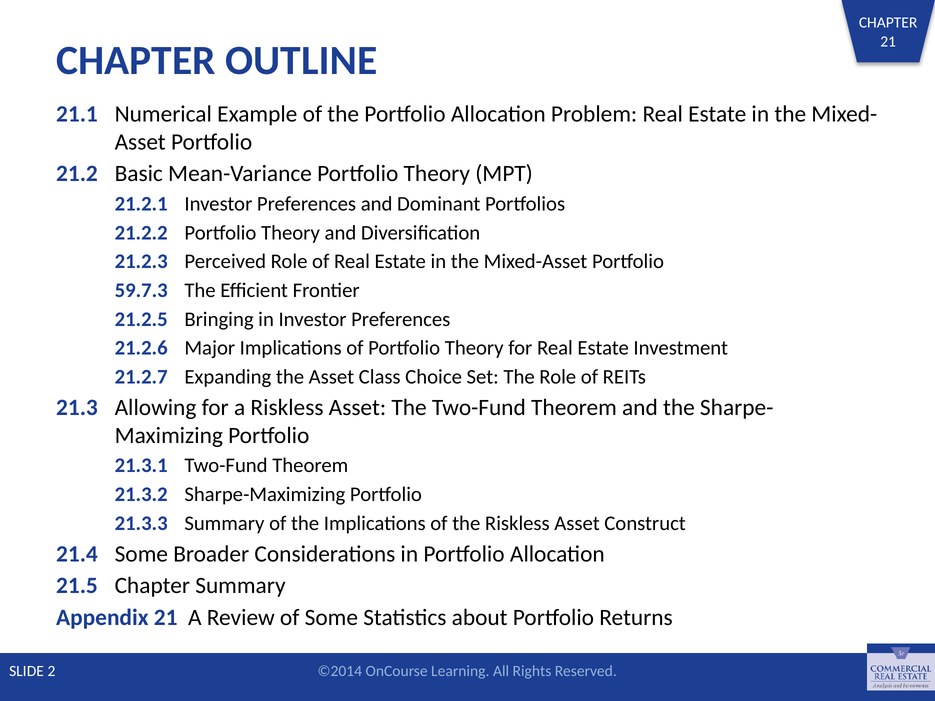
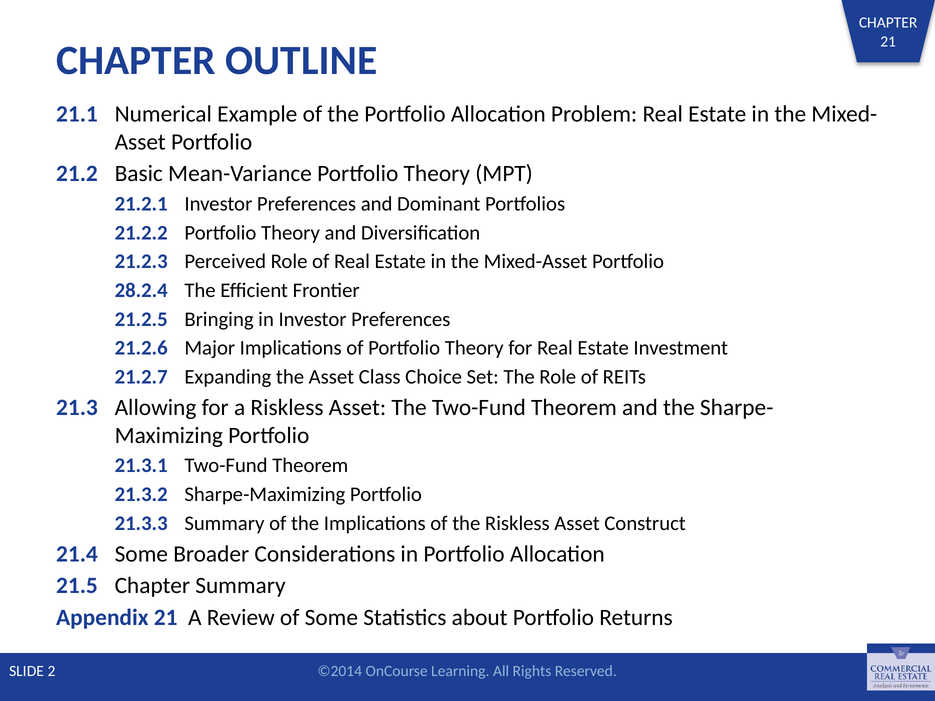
59.7.3: 59.7.3 -> 28.2.4
